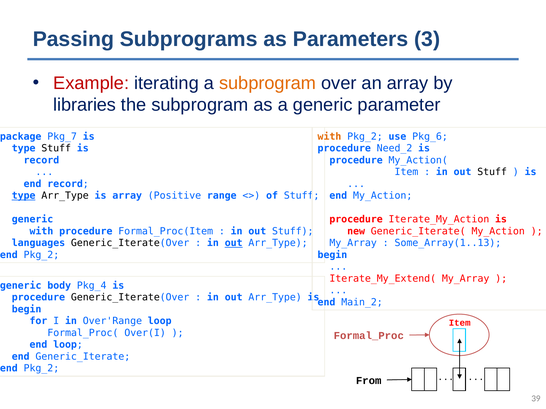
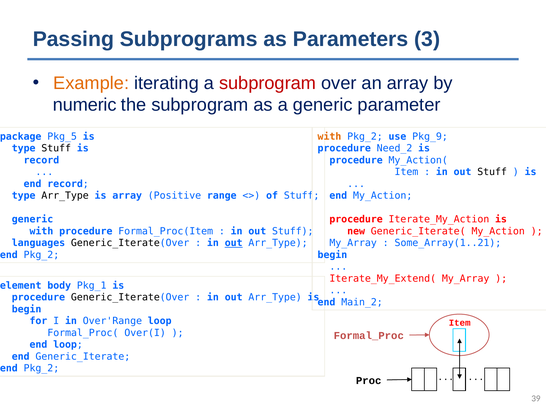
Example colour: red -> orange
subprogram at (268, 83) colour: orange -> red
libraries: libraries -> numeric
Pkg_7: Pkg_7 -> Pkg_5
Pkg_6: Pkg_6 -> Pkg_9
type at (24, 196) underline: present -> none
Some_Array(1..13: Some_Array(1..13 -> Some_Array(1..21
generic at (21, 286): generic -> element
Pkg_4: Pkg_4 -> Pkg_1
From: From -> Proc
